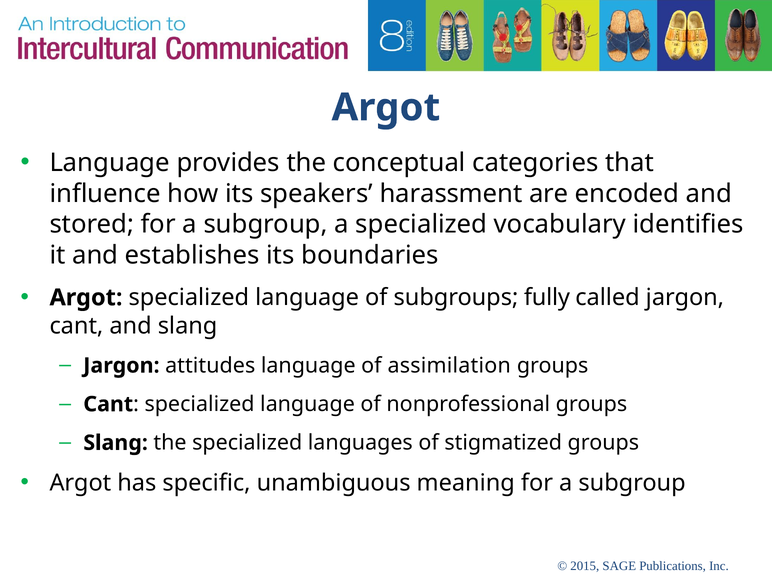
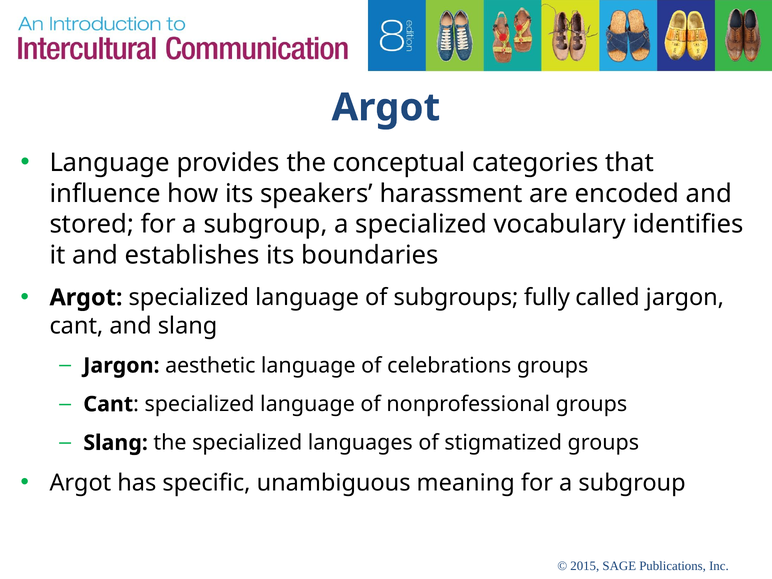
attitudes: attitudes -> aesthetic
assimilation: assimilation -> celebrations
